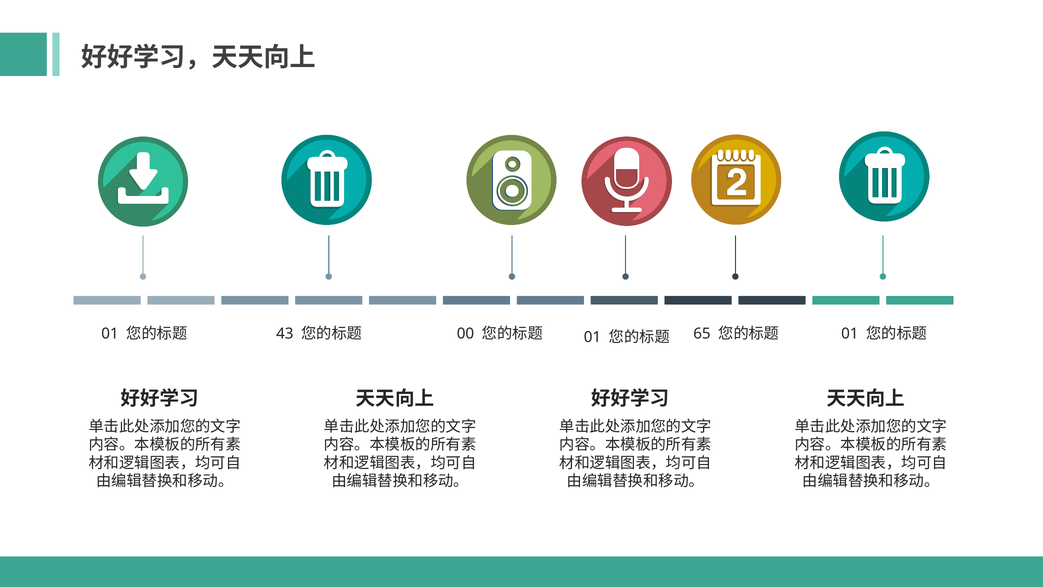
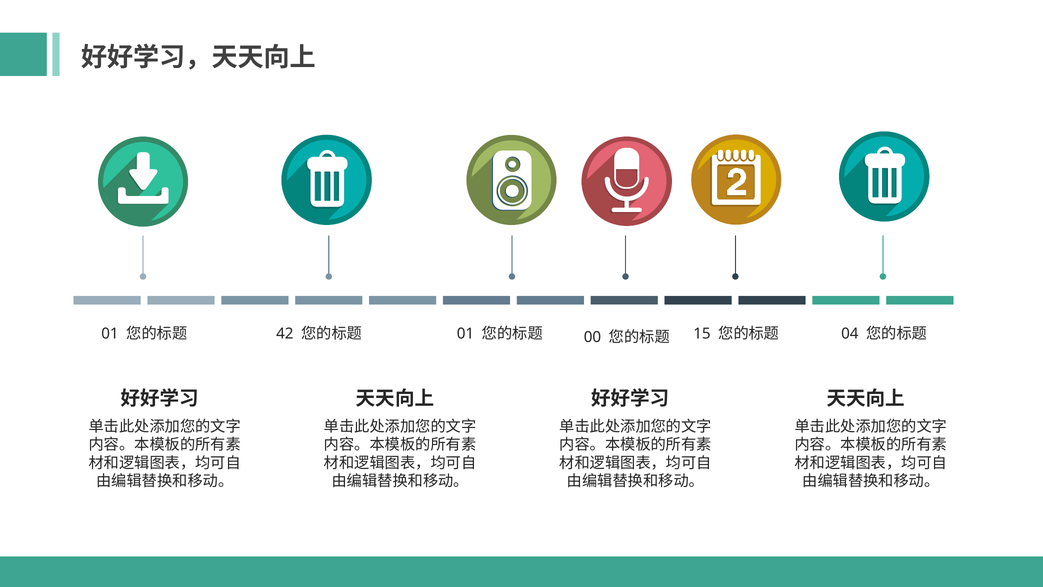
43: 43 -> 42
00 at (466, 334): 00 -> 01
01 at (592, 337): 01 -> 00
65: 65 -> 15
01 at (850, 334): 01 -> 04
